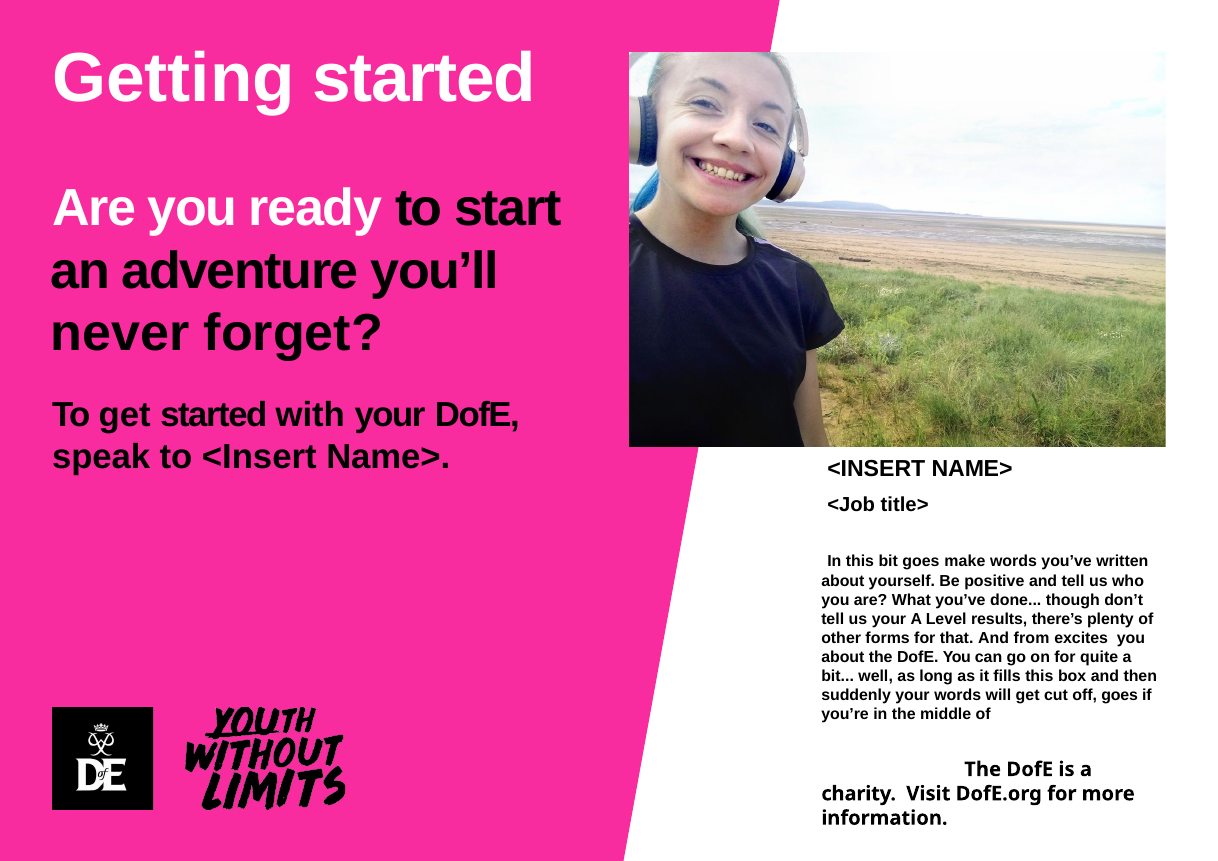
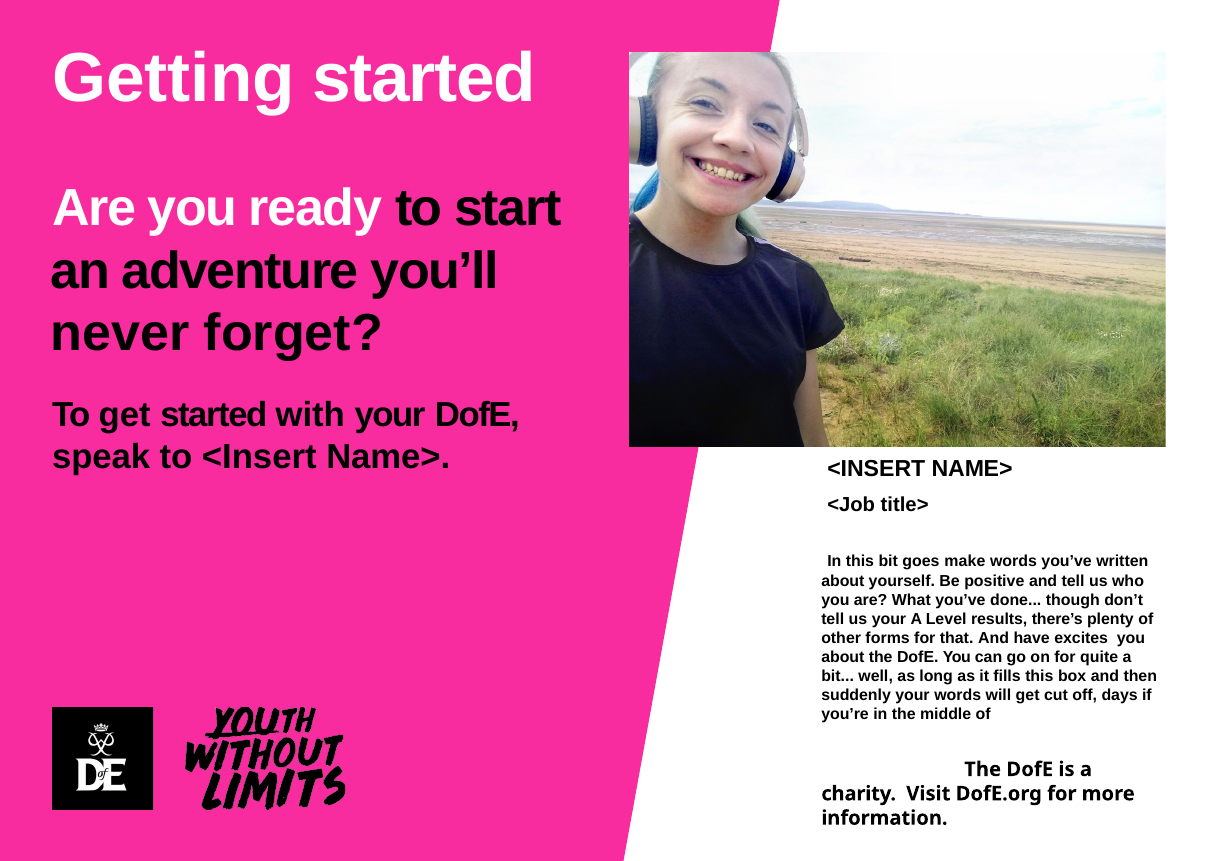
from: from -> have
off goes: goes -> days
